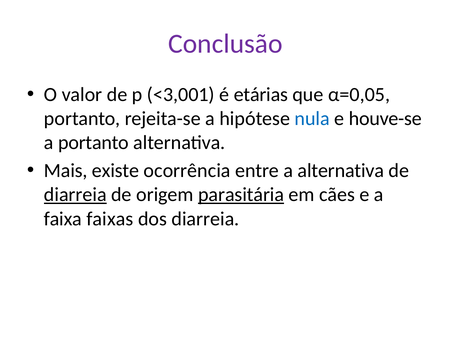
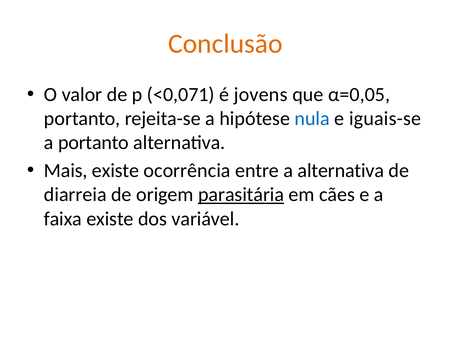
Conclusão colour: purple -> orange
<3,001: <3,001 -> <0,071
etárias: etárias -> jovens
houve-se: houve-se -> iguais-se
diarreia at (75, 195) underline: present -> none
faixa faixas: faixas -> existe
dos diarreia: diarreia -> variável
